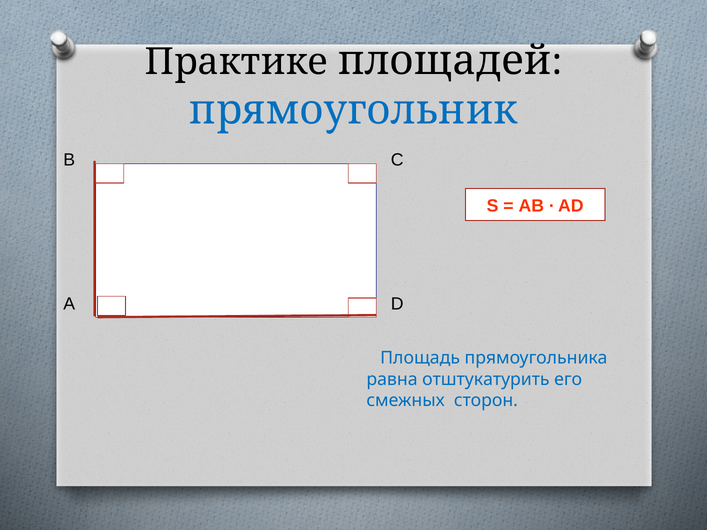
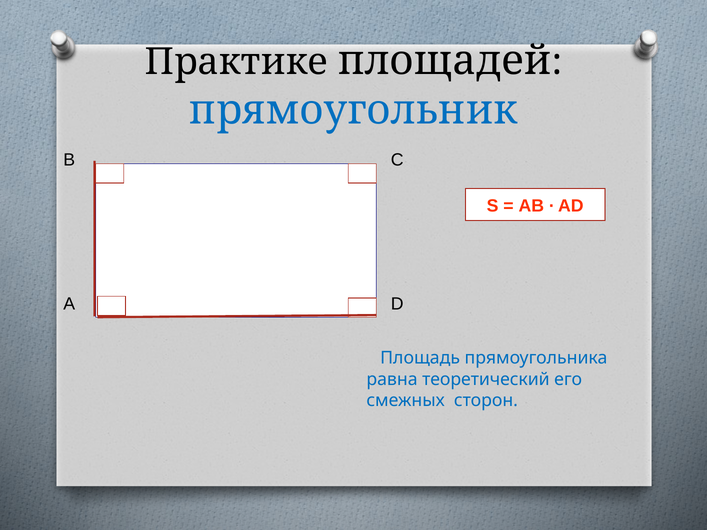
отштукатурить: отштукатурить -> теоретический
